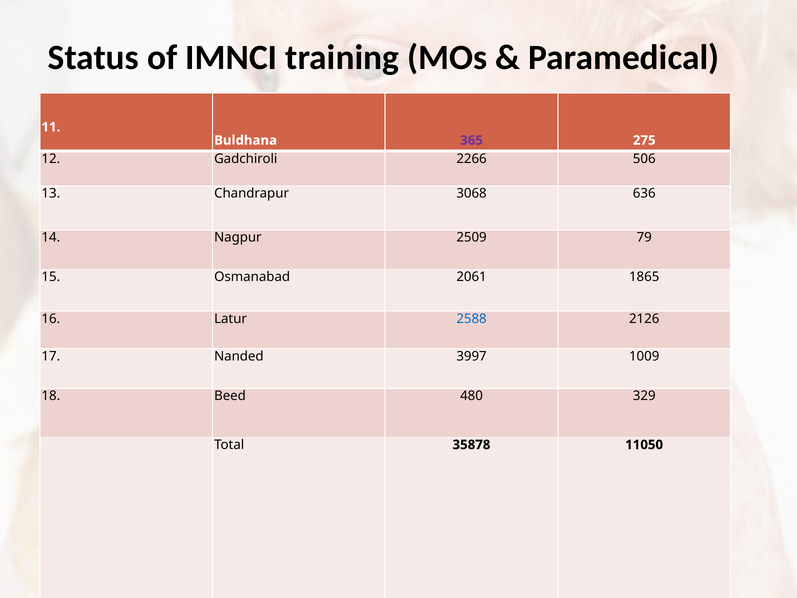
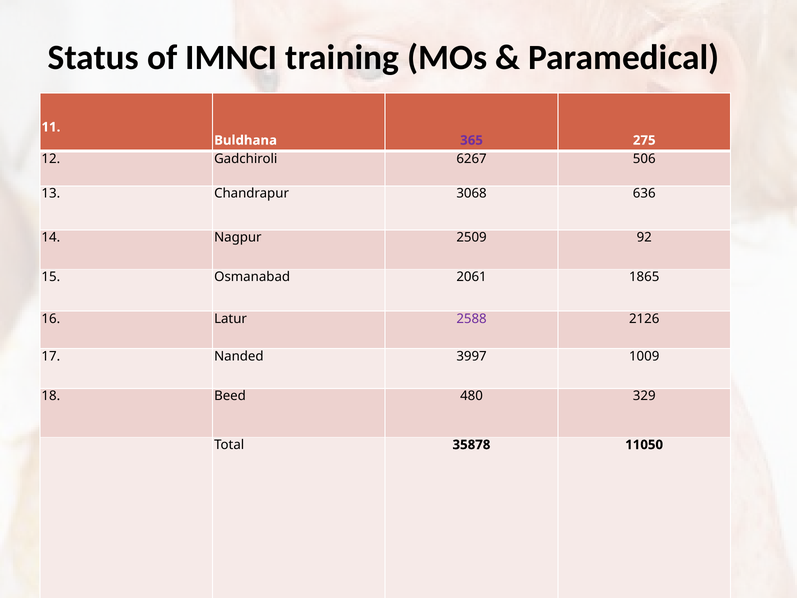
2266: 2266 -> 6267
79: 79 -> 92
2588 colour: blue -> purple
